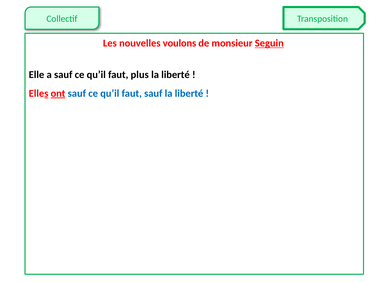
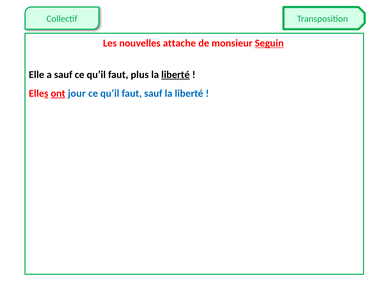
voulons: voulons -> attache
liberté at (175, 74) underline: none -> present
ont sauf: sauf -> jour
